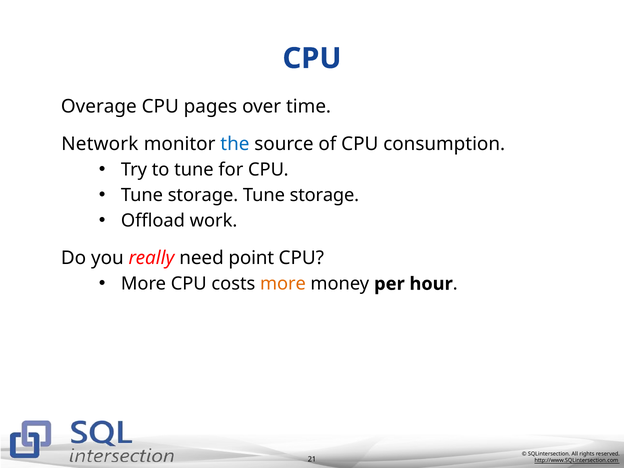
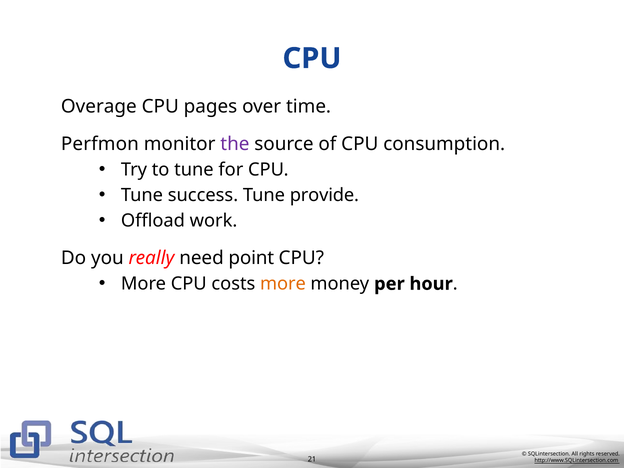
Network: Network -> Perfmon
the colour: blue -> purple
storage at (203, 195): storage -> success
storage at (324, 195): storage -> provide
